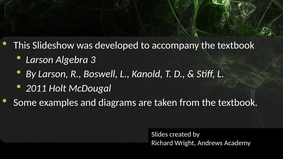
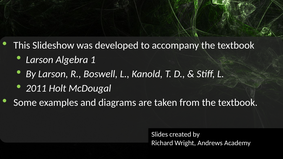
3: 3 -> 1
